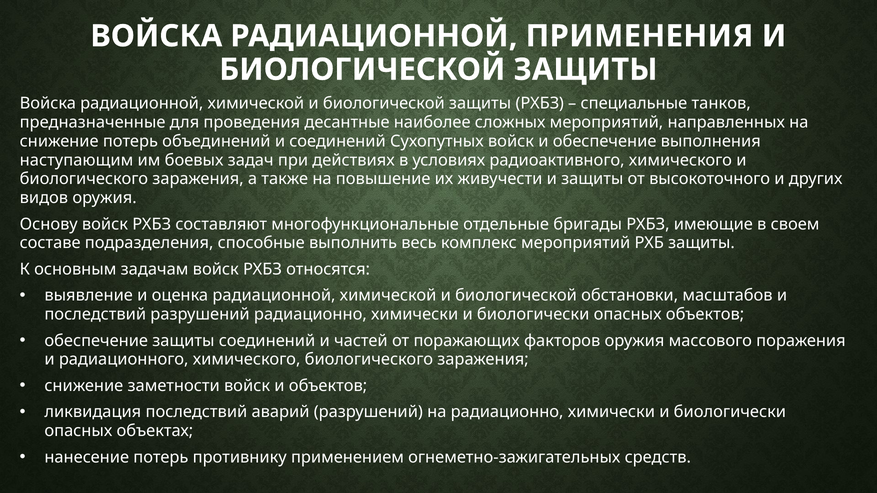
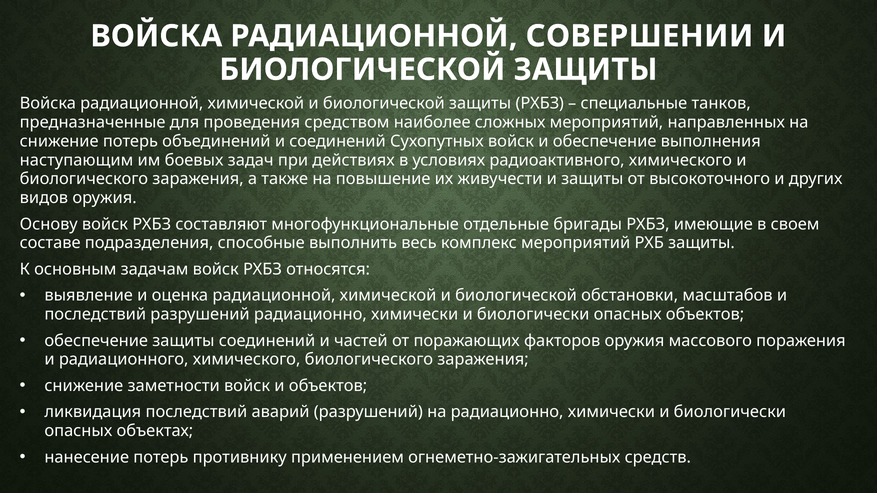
ПРИМЕНЕНИЯ: ПРИМЕНЕНИЯ -> СОВЕРШЕНИИ
десантные: десантные -> средством
